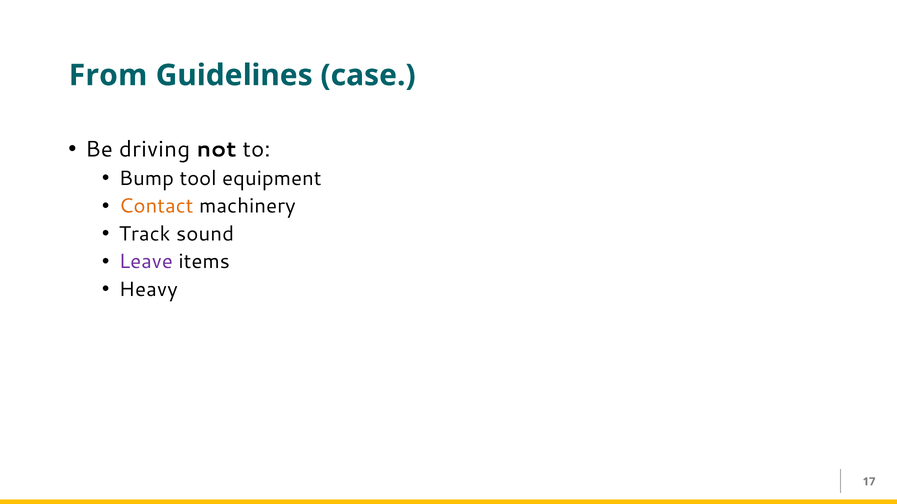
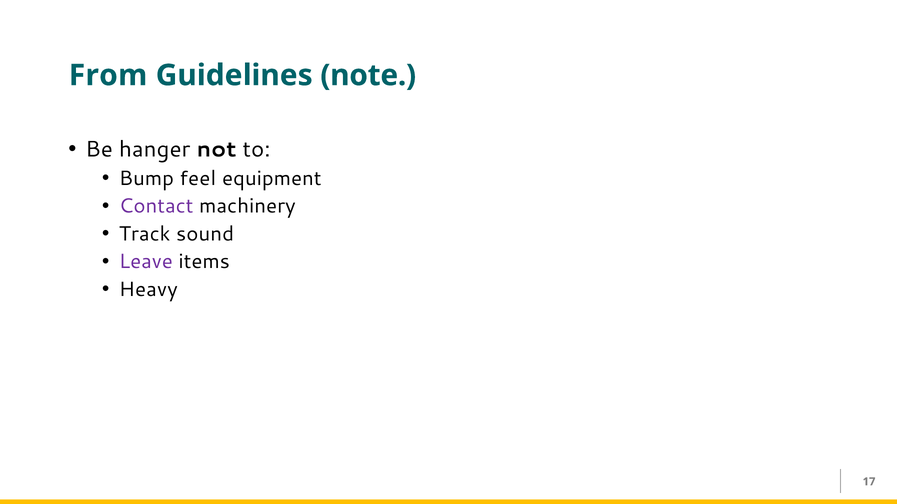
case: case -> note
driving: driving -> hanger
tool: tool -> feel
Contact colour: orange -> purple
